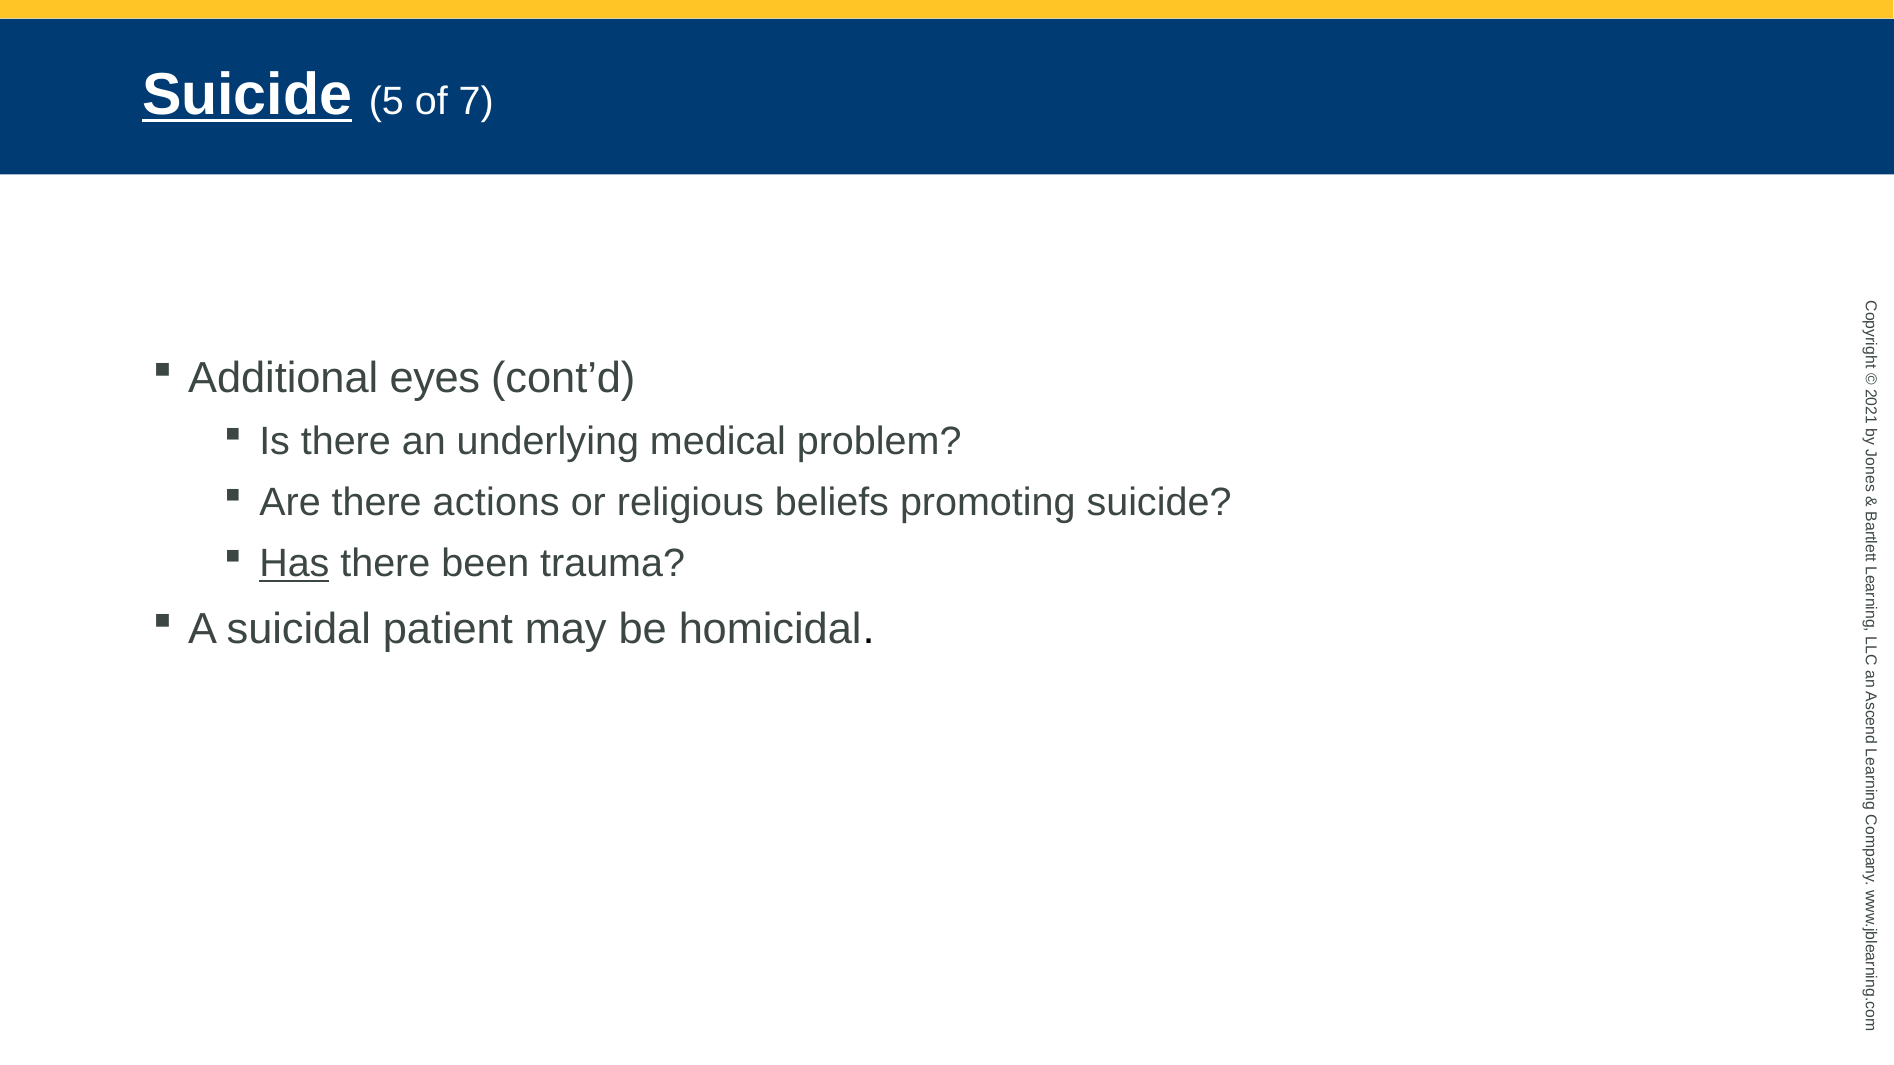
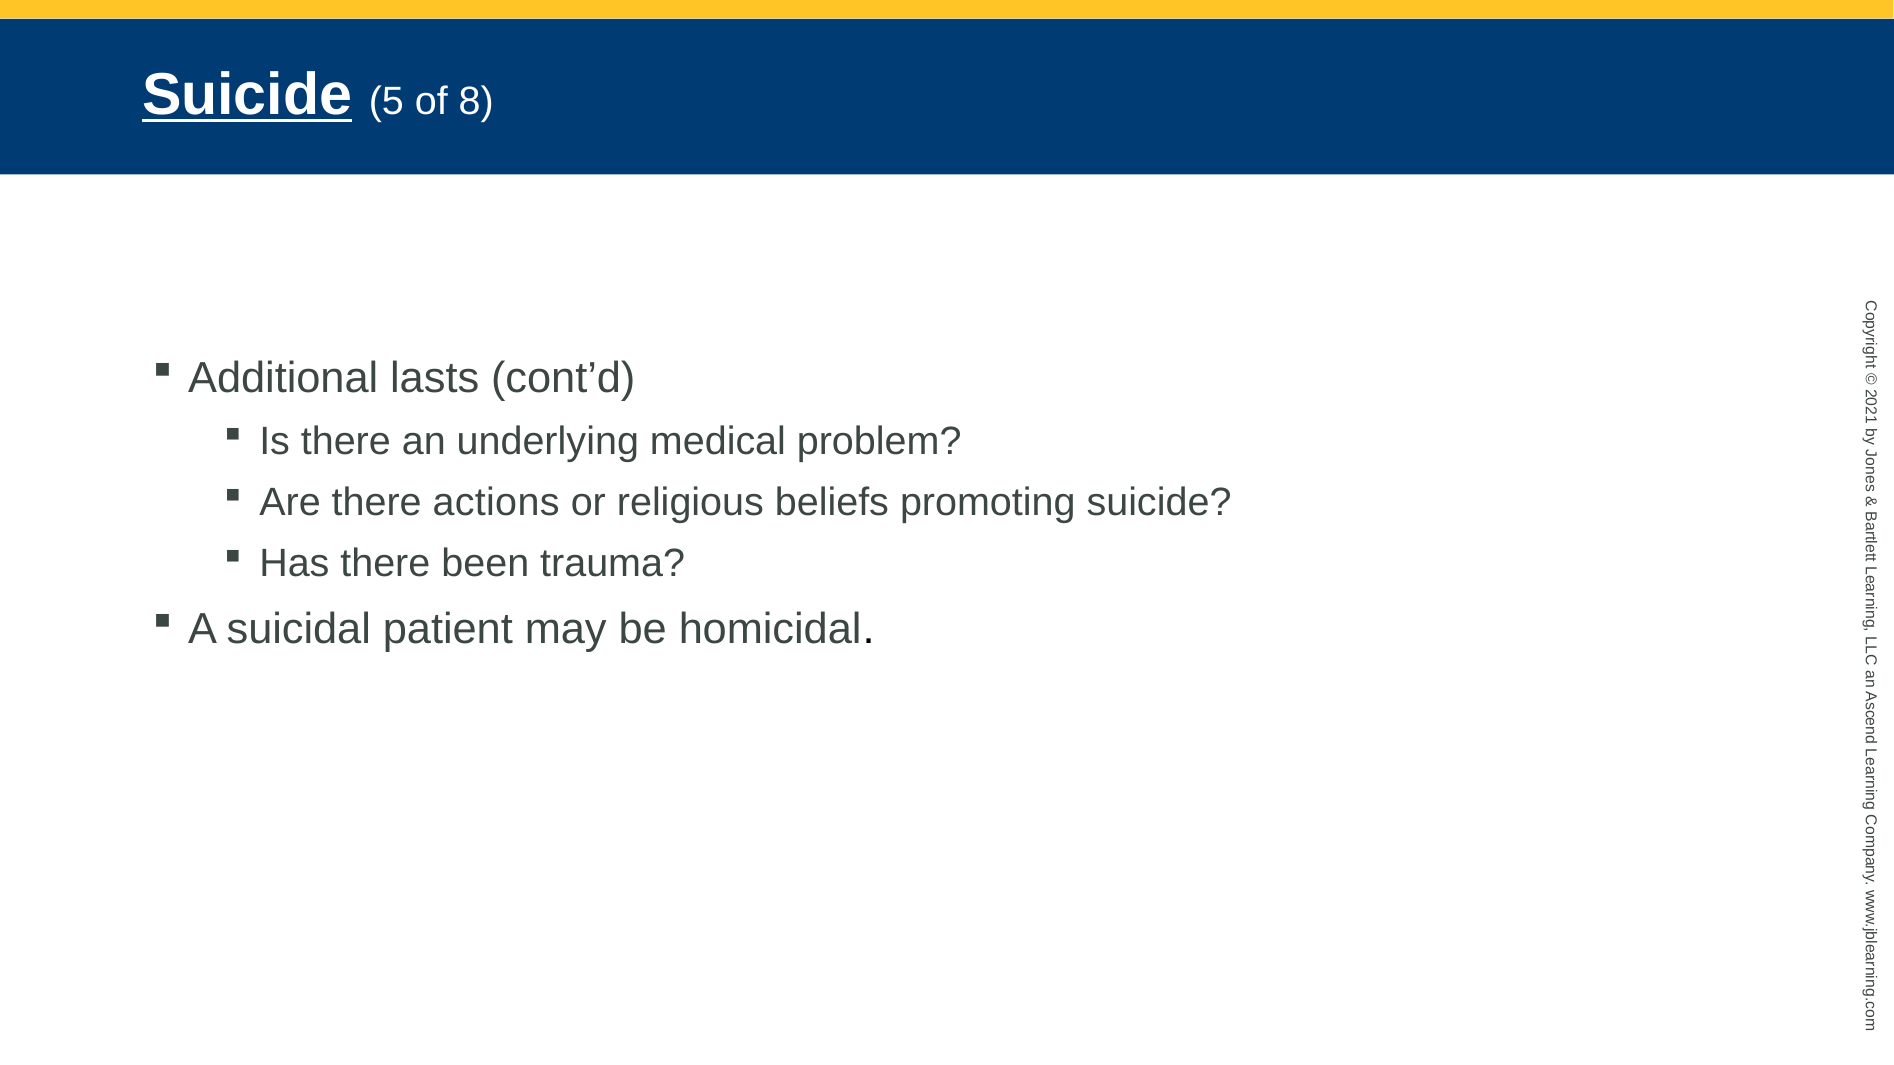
7: 7 -> 8
eyes: eyes -> lasts
Has underline: present -> none
